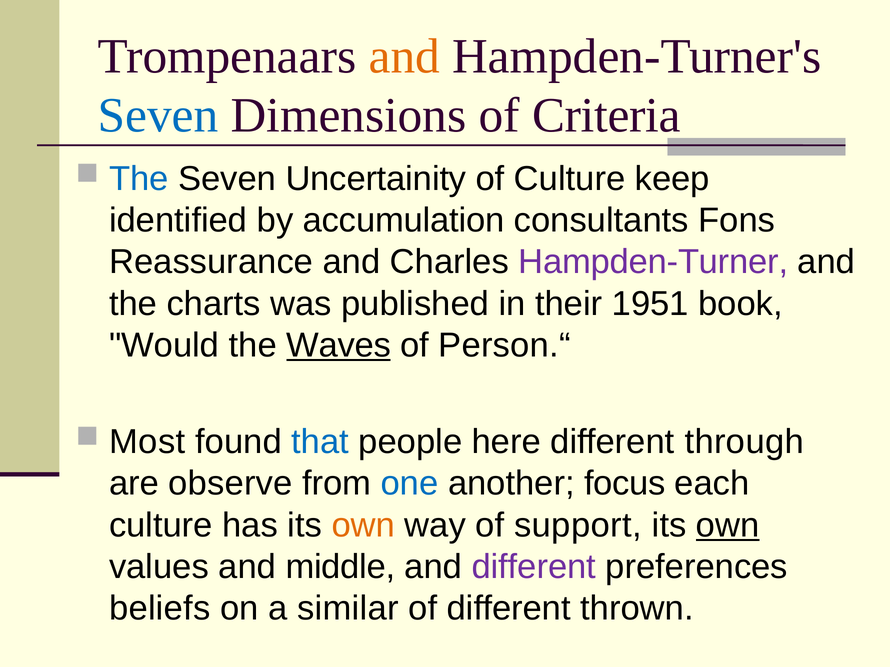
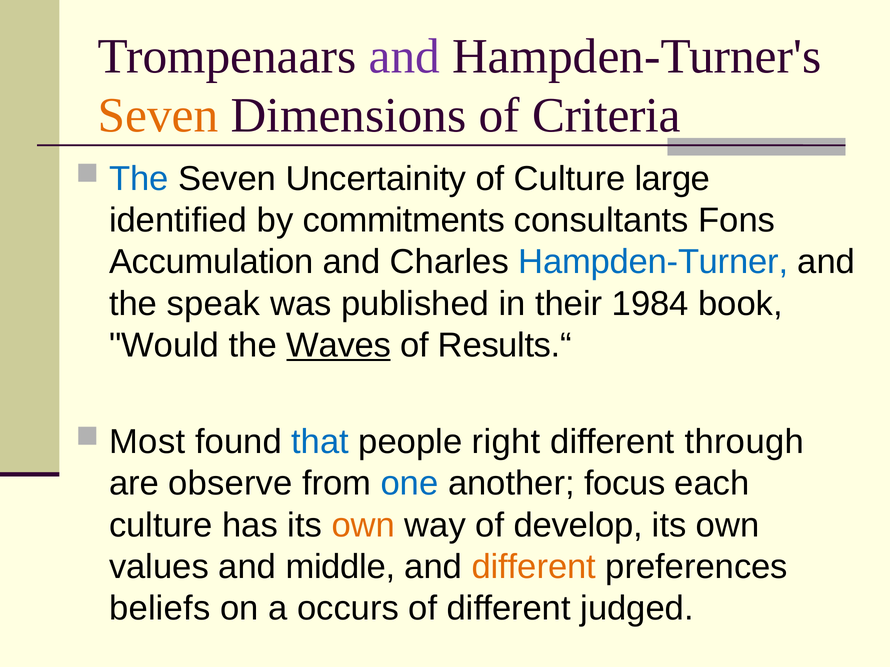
and at (404, 56) colour: orange -> purple
Seven at (158, 116) colour: blue -> orange
keep: keep -> large
accumulation: accumulation -> commitments
Reassurance: Reassurance -> Accumulation
Hampden-Turner colour: purple -> blue
charts: charts -> speak
1951: 1951 -> 1984
Person.“: Person.“ -> Results.“
here: here -> right
support: support -> develop
own at (728, 525) underline: present -> none
different at (534, 567) colour: purple -> orange
similar: similar -> occurs
thrown: thrown -> judged
